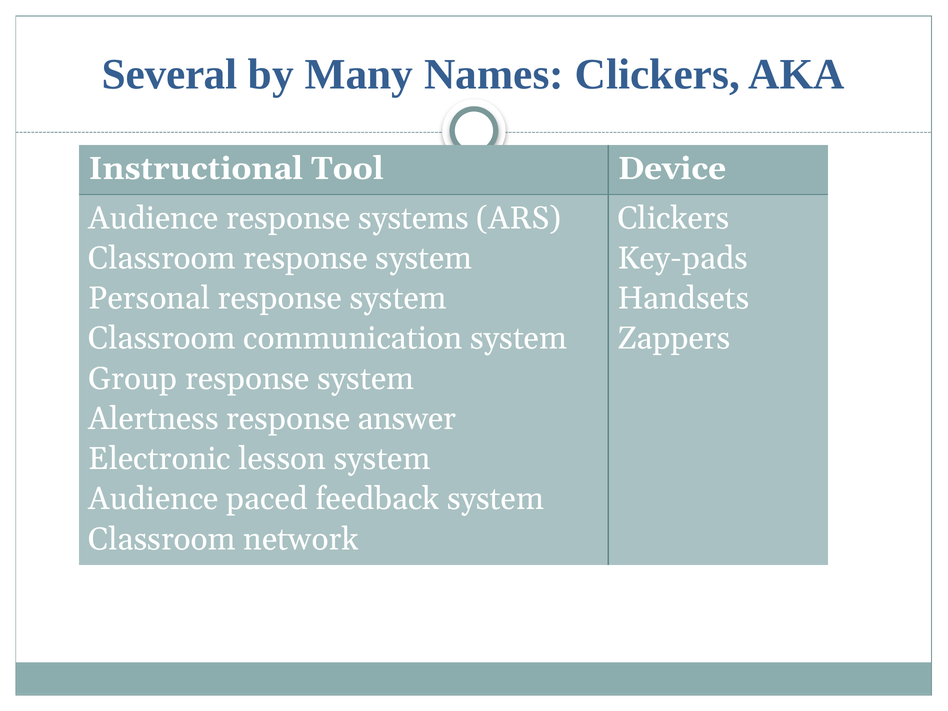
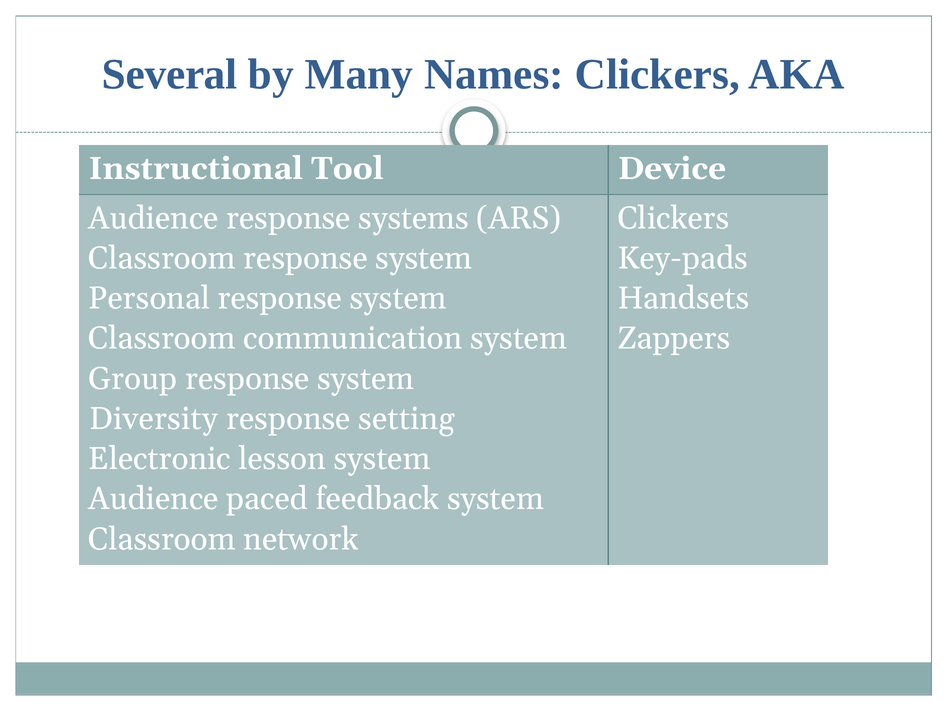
Alertness: Alertness -> Diversity
answer: answer -> setting
